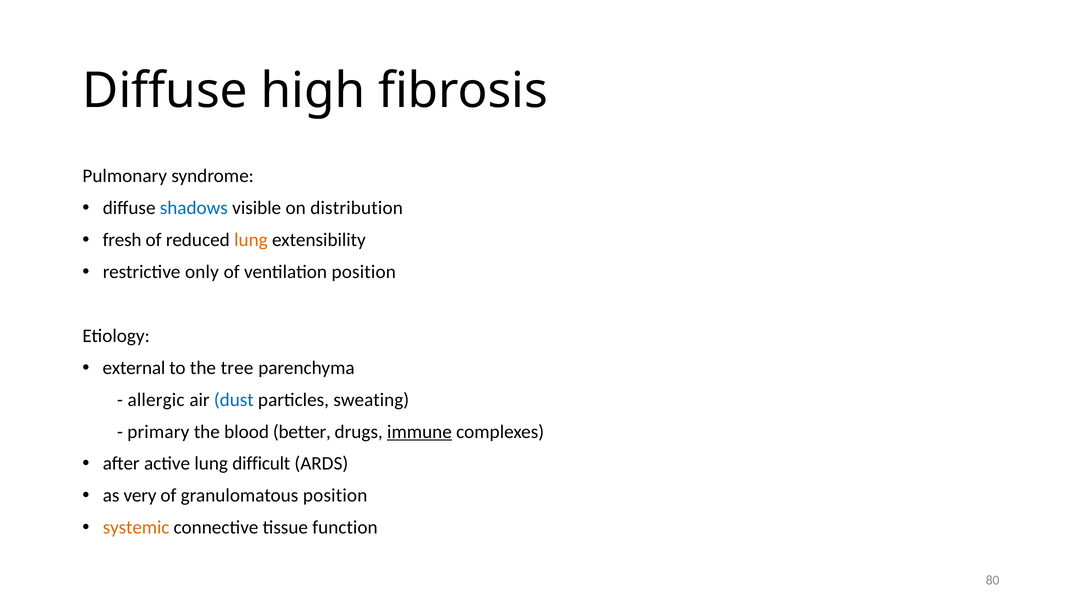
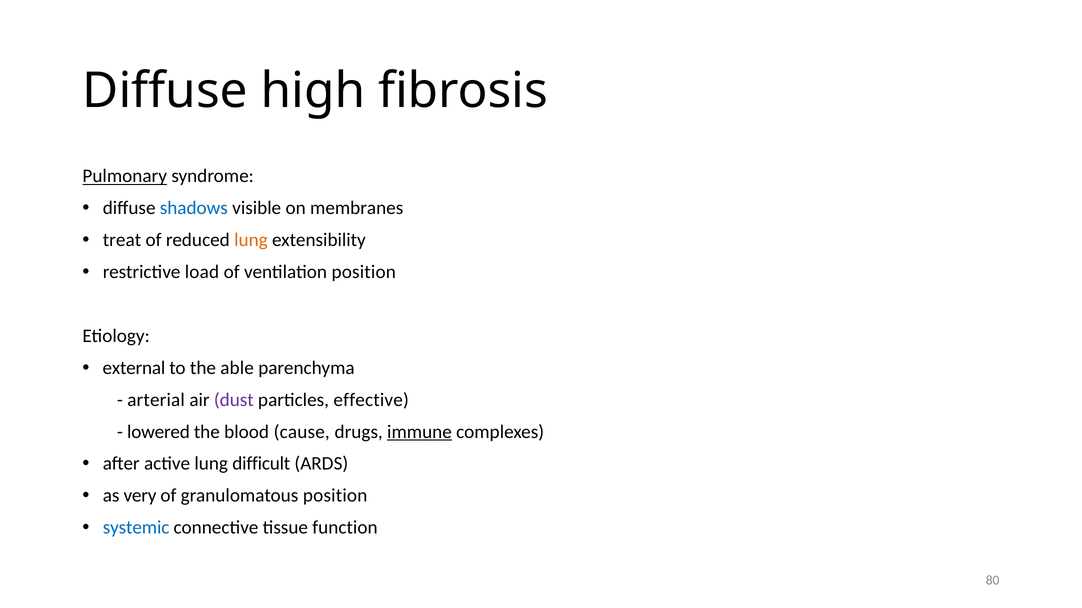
Pulmonary underline: none -> present
distribution: distribution -> membranes
fresh: fresh -> treat
only: only -> load
tree: tree -> able
allergic: allergic -> arterial
dust colour: blue -> purple
sweating: sweating -> effective
primary: primary -> lowered
better: better -> cause
systemic colour: orange -> blue
